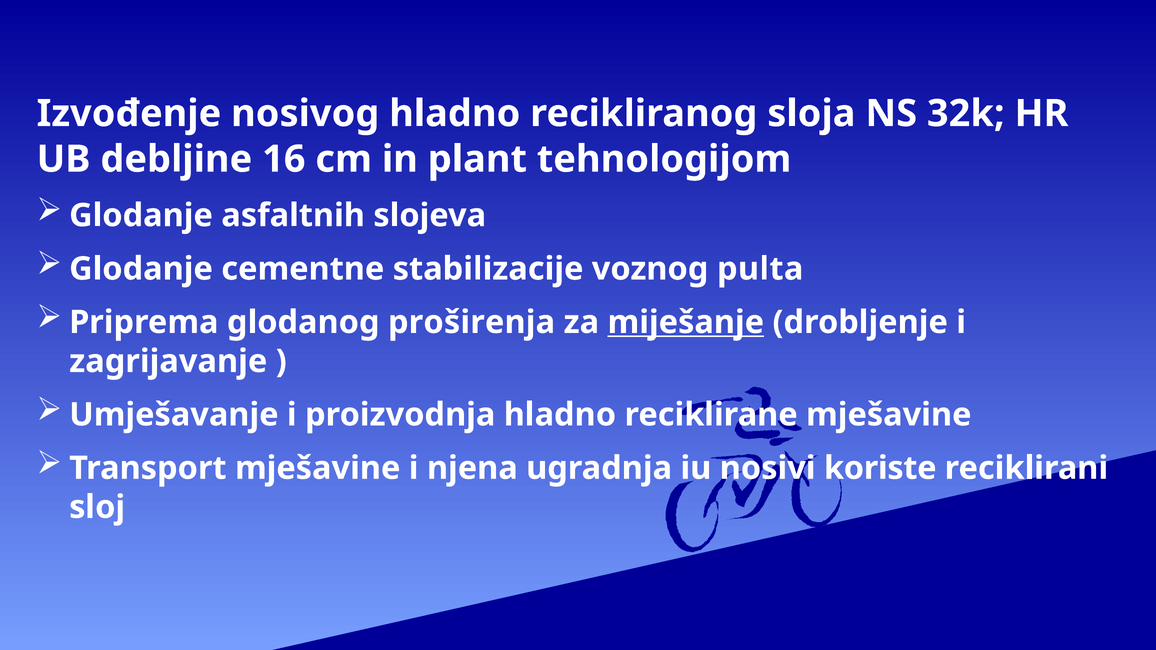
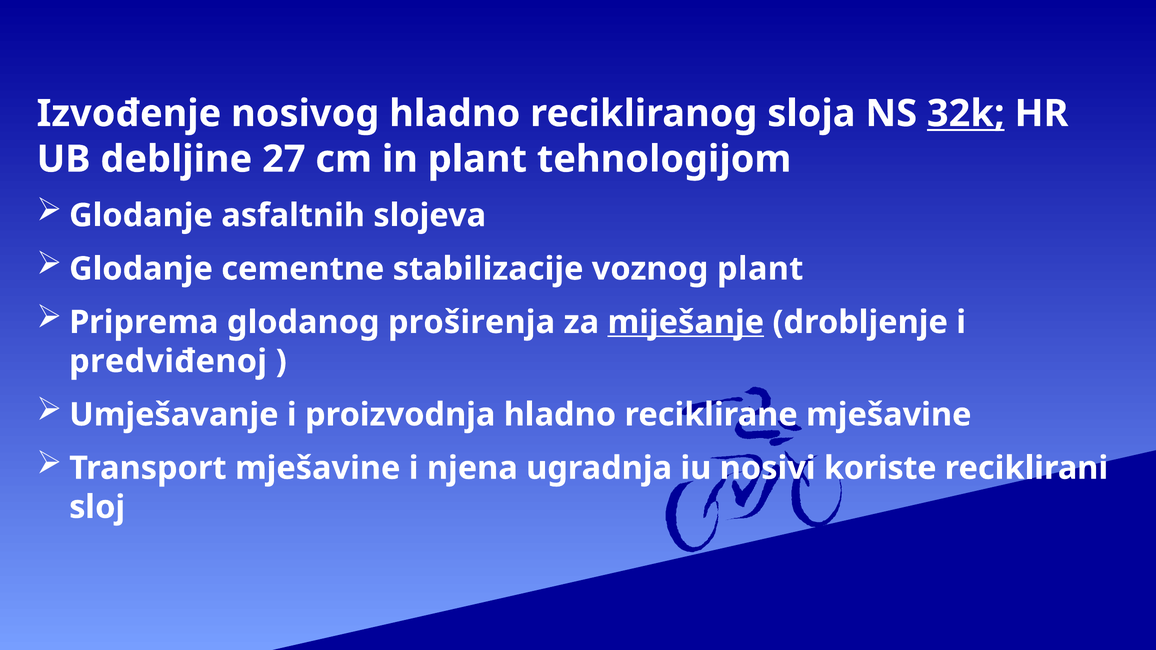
32k underline: none -> present
16: 16 -> 27
voznog pulta: pulta -> plant
zagrijavanje: zagrijavanje -> predviđenoj
